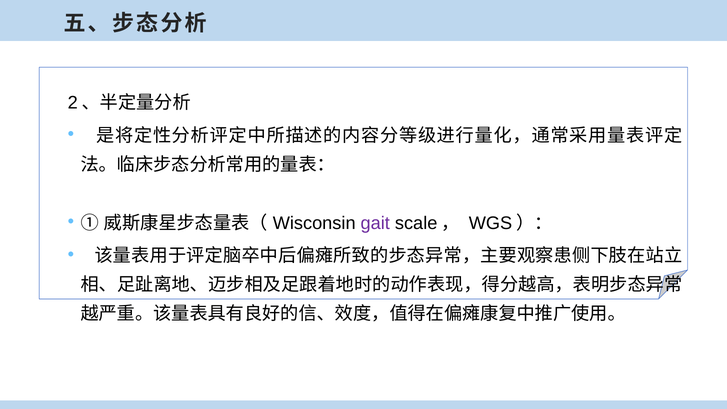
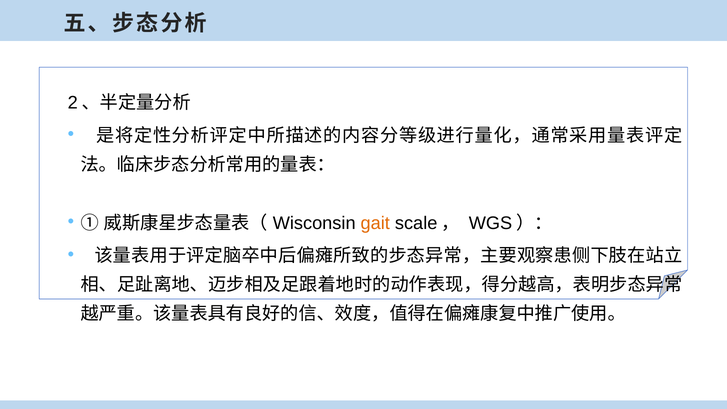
gait colour: purple -> orange
